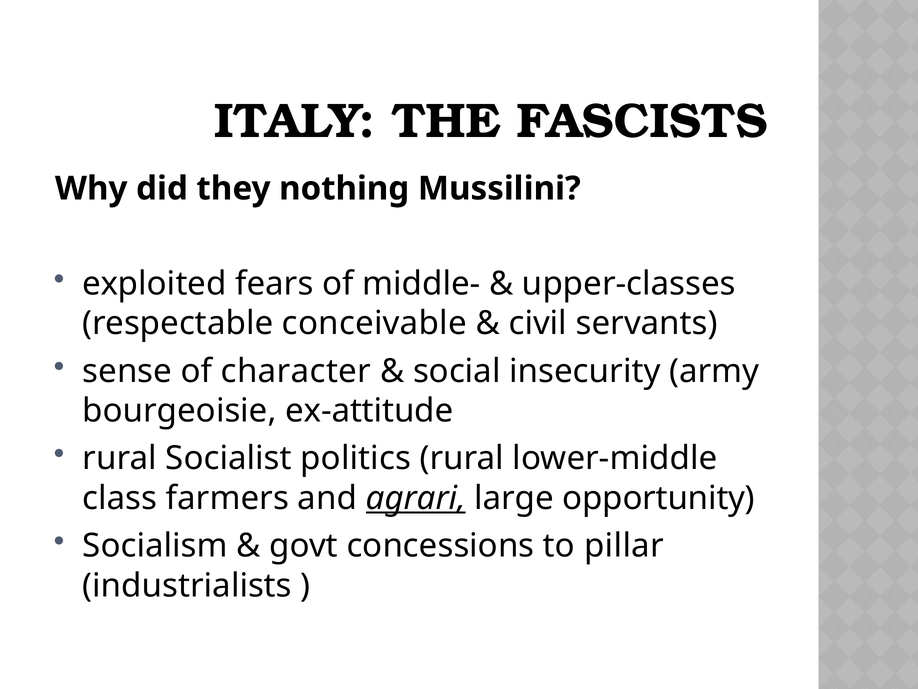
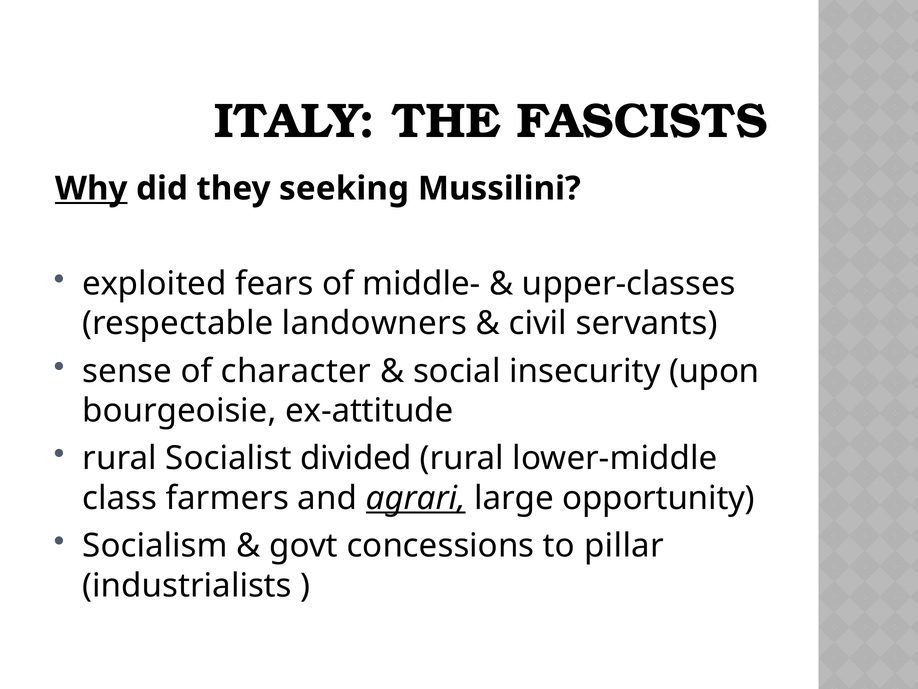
Why underline: none -> present
nothing: nothing -> seeking
conceivable: conceivable -> landowners
army: army -> upon
politics: politics -> divided
